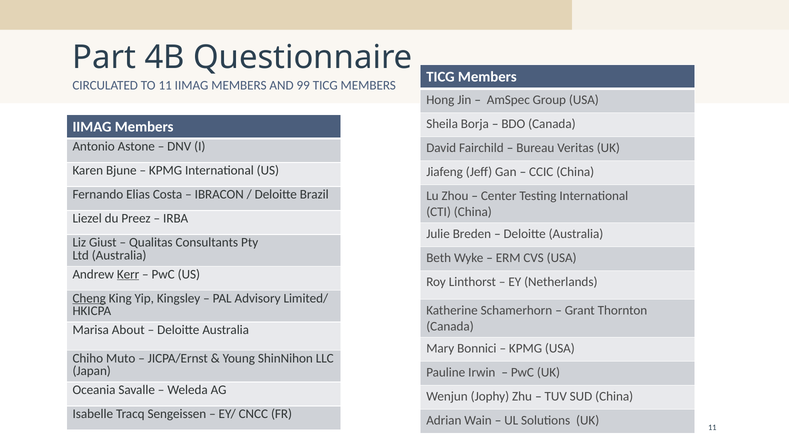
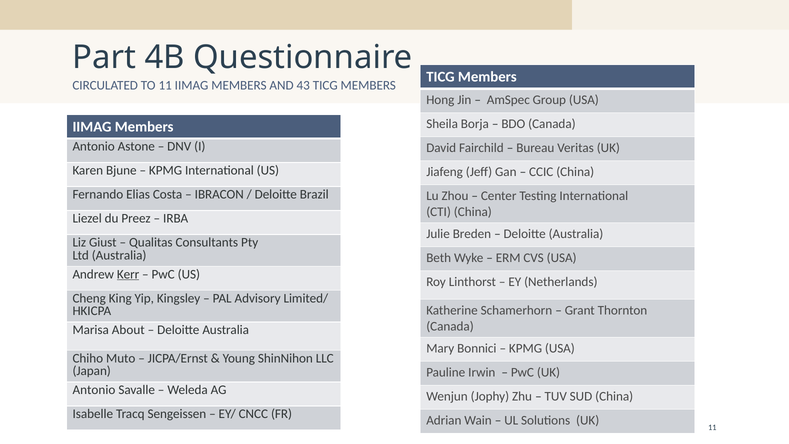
99: 99 -> 43
Cheng underline: present -> none
Oceania at (94, 390): Oceania -> Antonio
